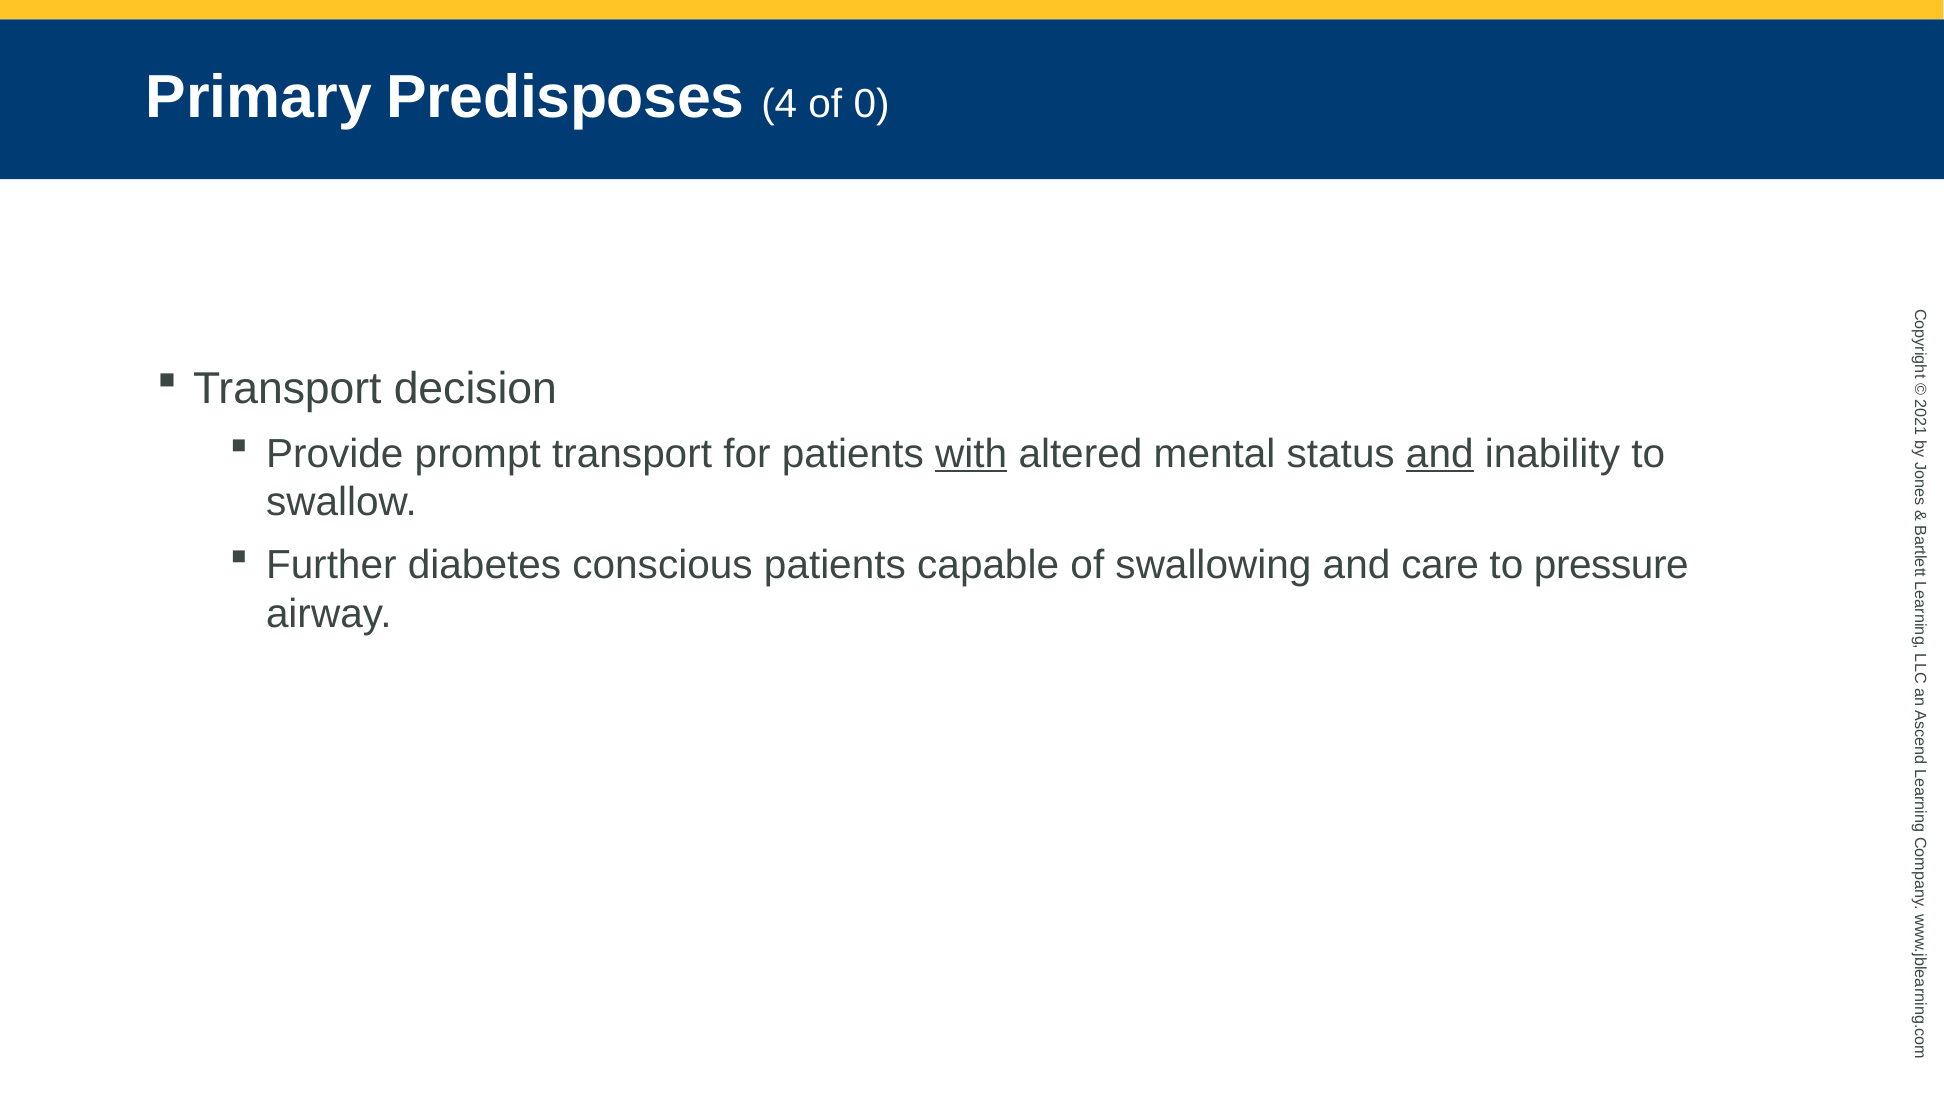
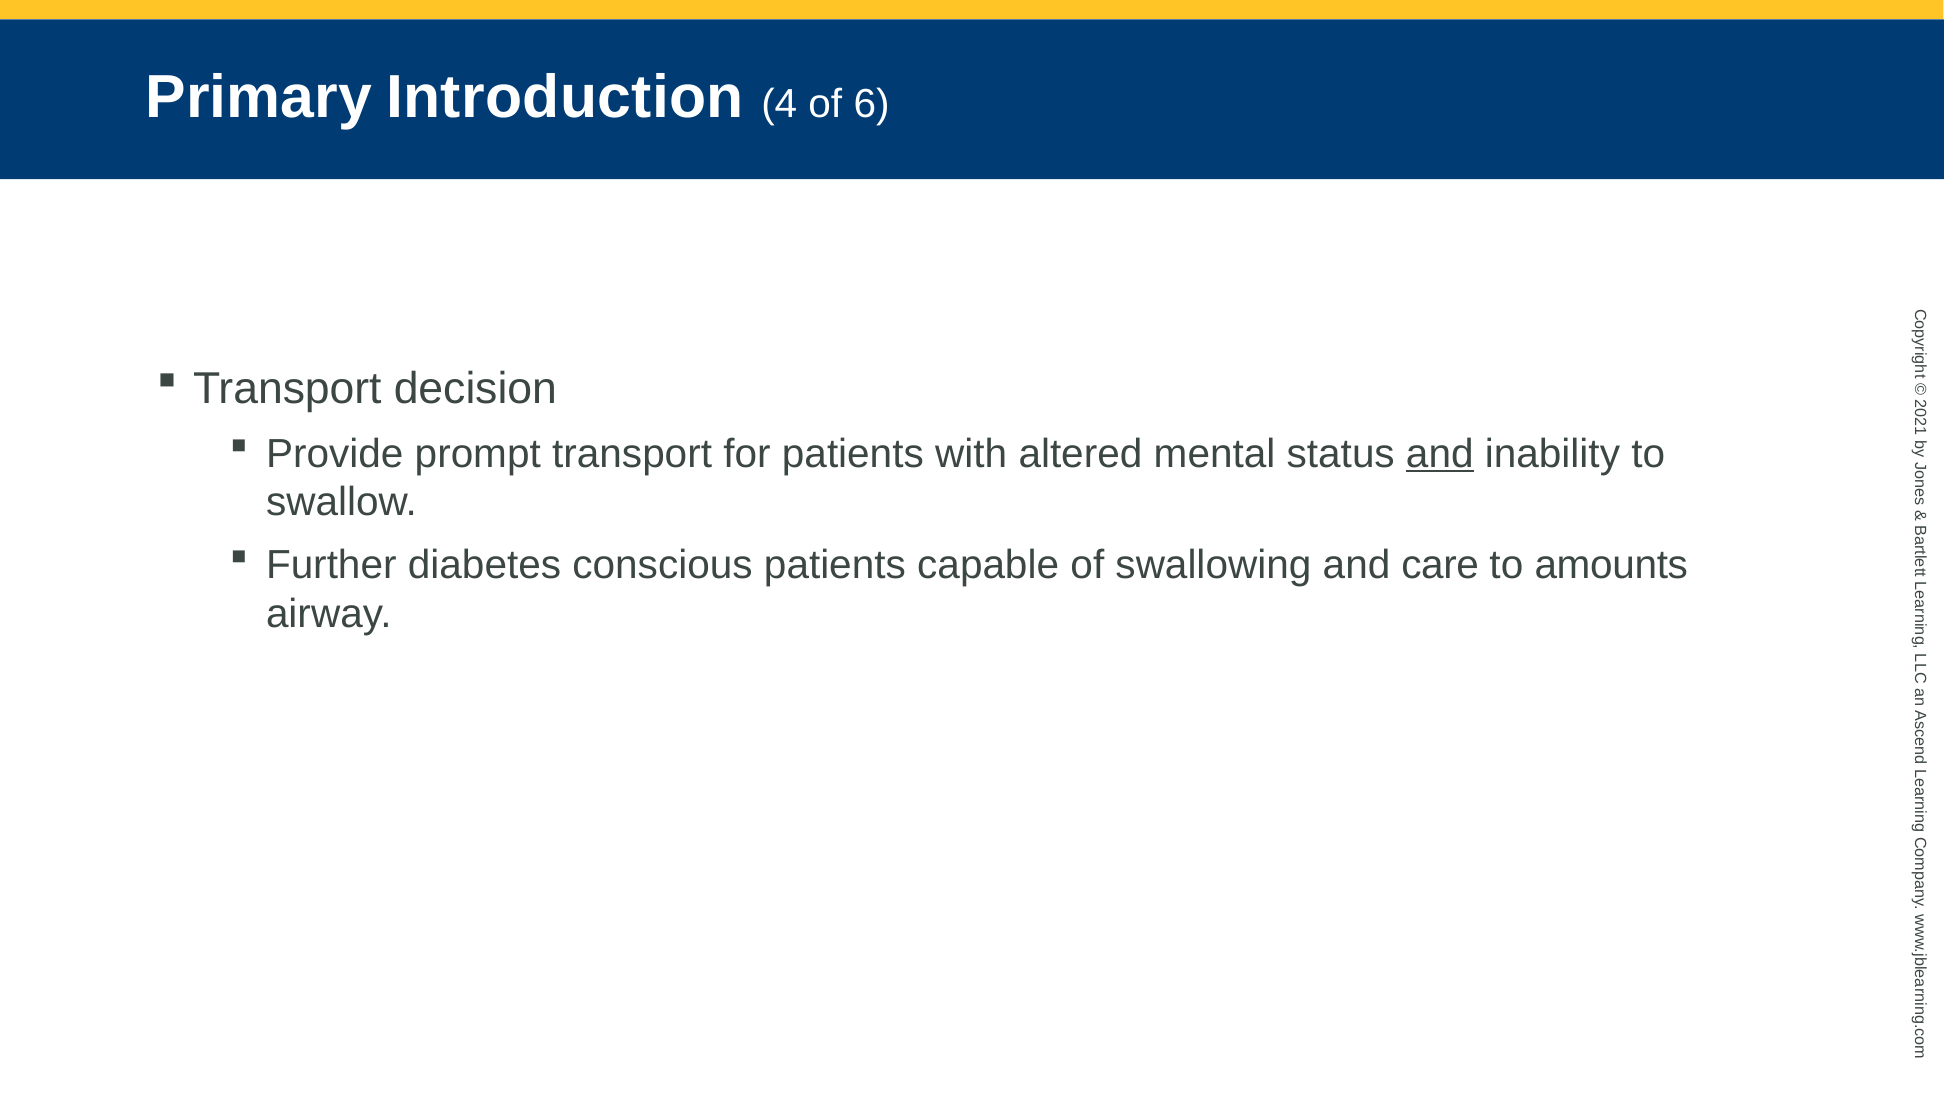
Predisposes: Predisposes -> Introduction
of 0: 0 -> 6
with underline: present -> none
pressure: pressure -> amounts
